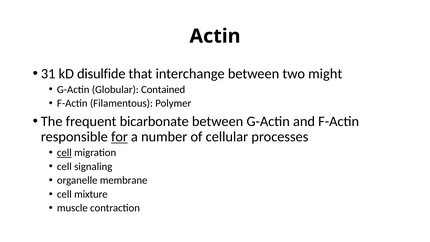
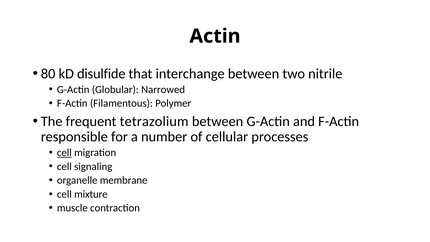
31: 31 -> 80
might: might -> nitrile
Contained: Contained -> Narrowed
bicarbonate: bicarbonate -> tetrazolium
for underline: present -> none
